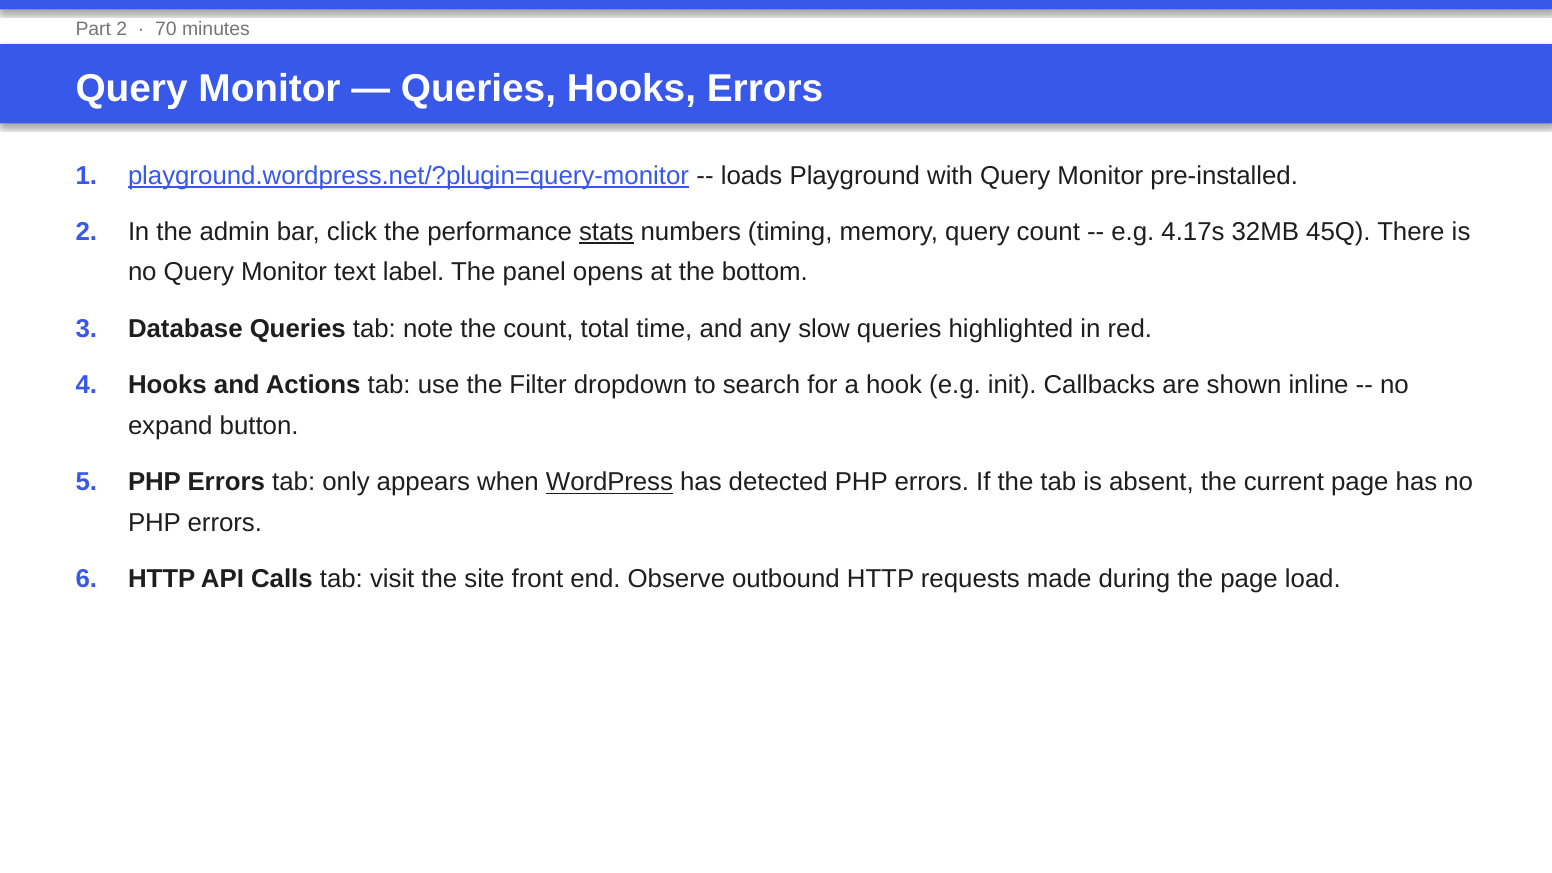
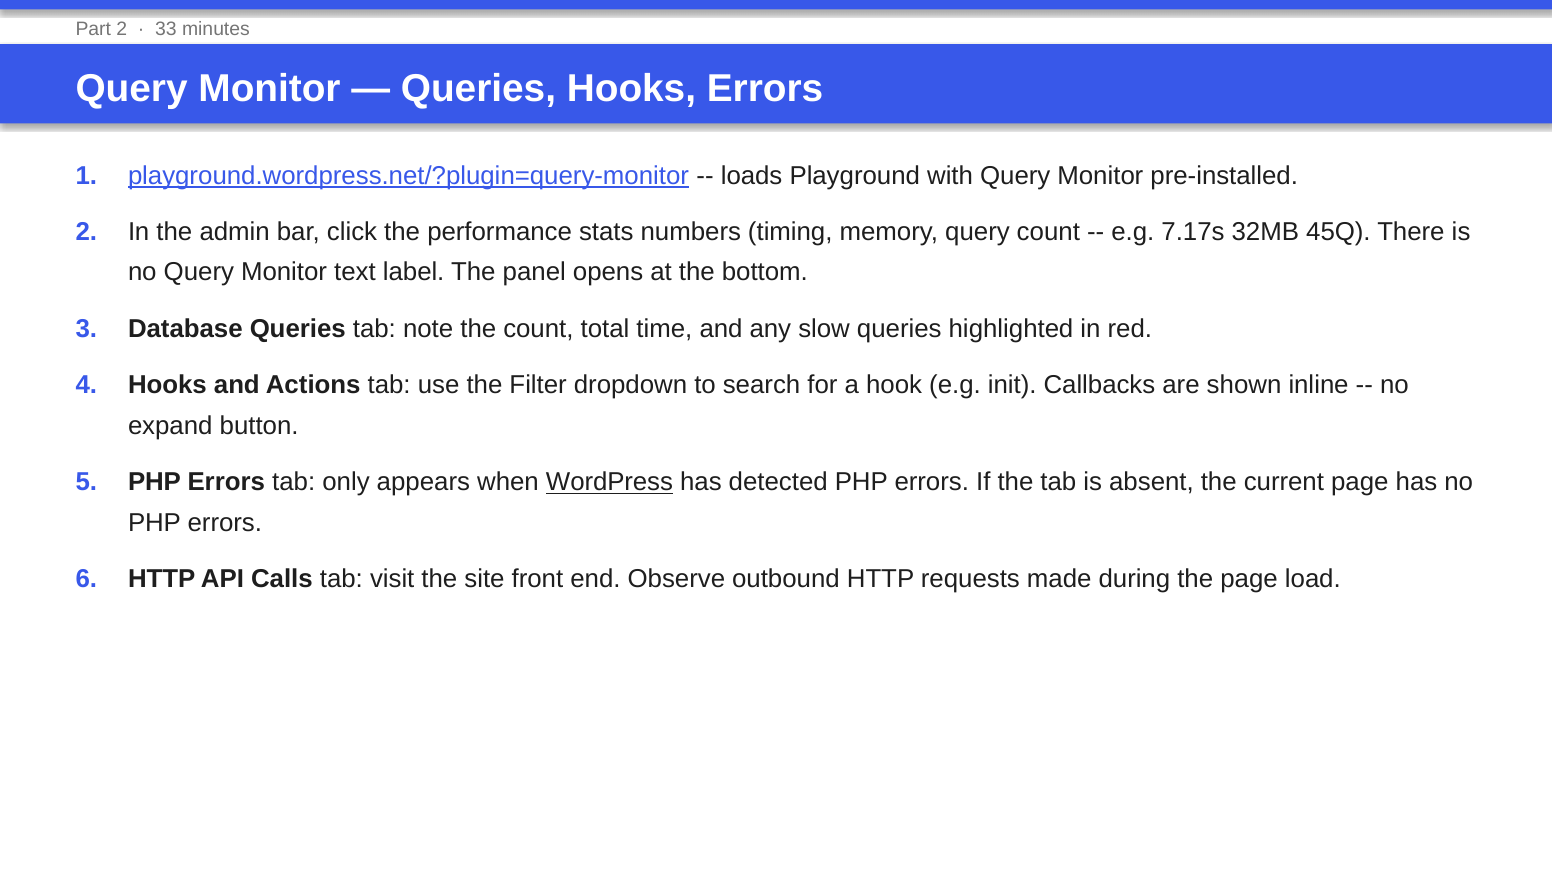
70: 70 -> 33
stats underline: present -> none
4.17s: 4.17s -> 7.17s
